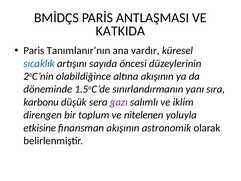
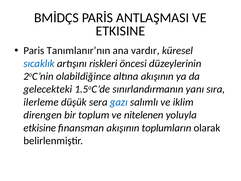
KATKIDA at (120, 31): KATKIDA -> ETKISINE
sayıda: sayıda -> riskleri
döneminde: döneminde -> gelecekteki
karbonu: karbonu -> ilerleme
gazı colour: purple -> blue
astronomik: astronomik -> toplumların
